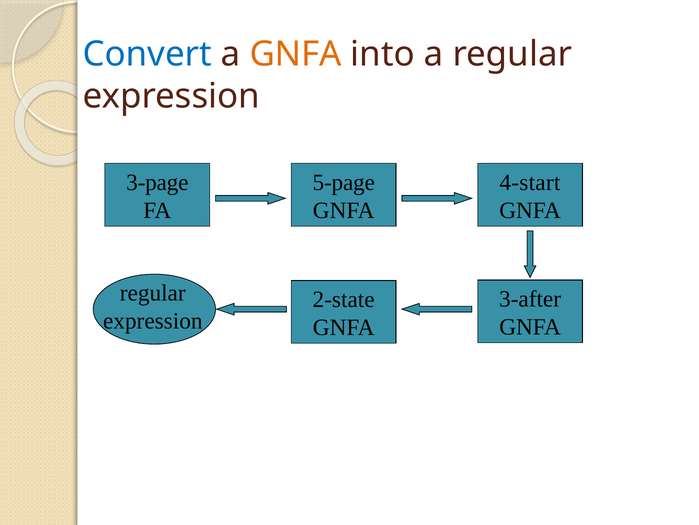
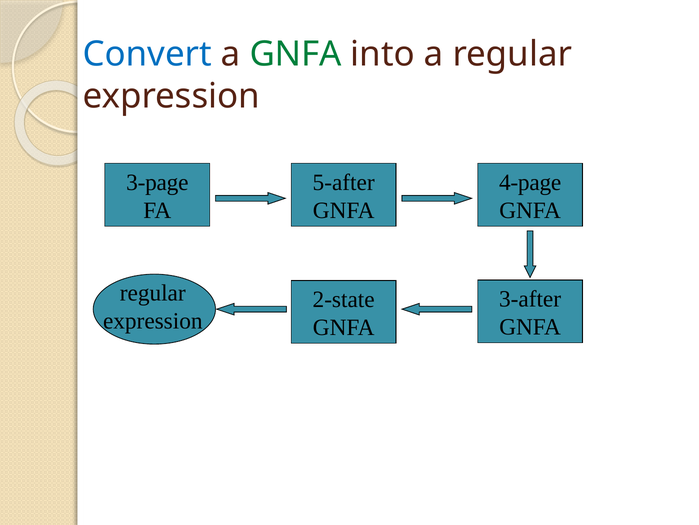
GNFA at (296, 54) colour: orange -> green
5-page: 5-page -> 5-after
4-start: 4-start -> 4-page
